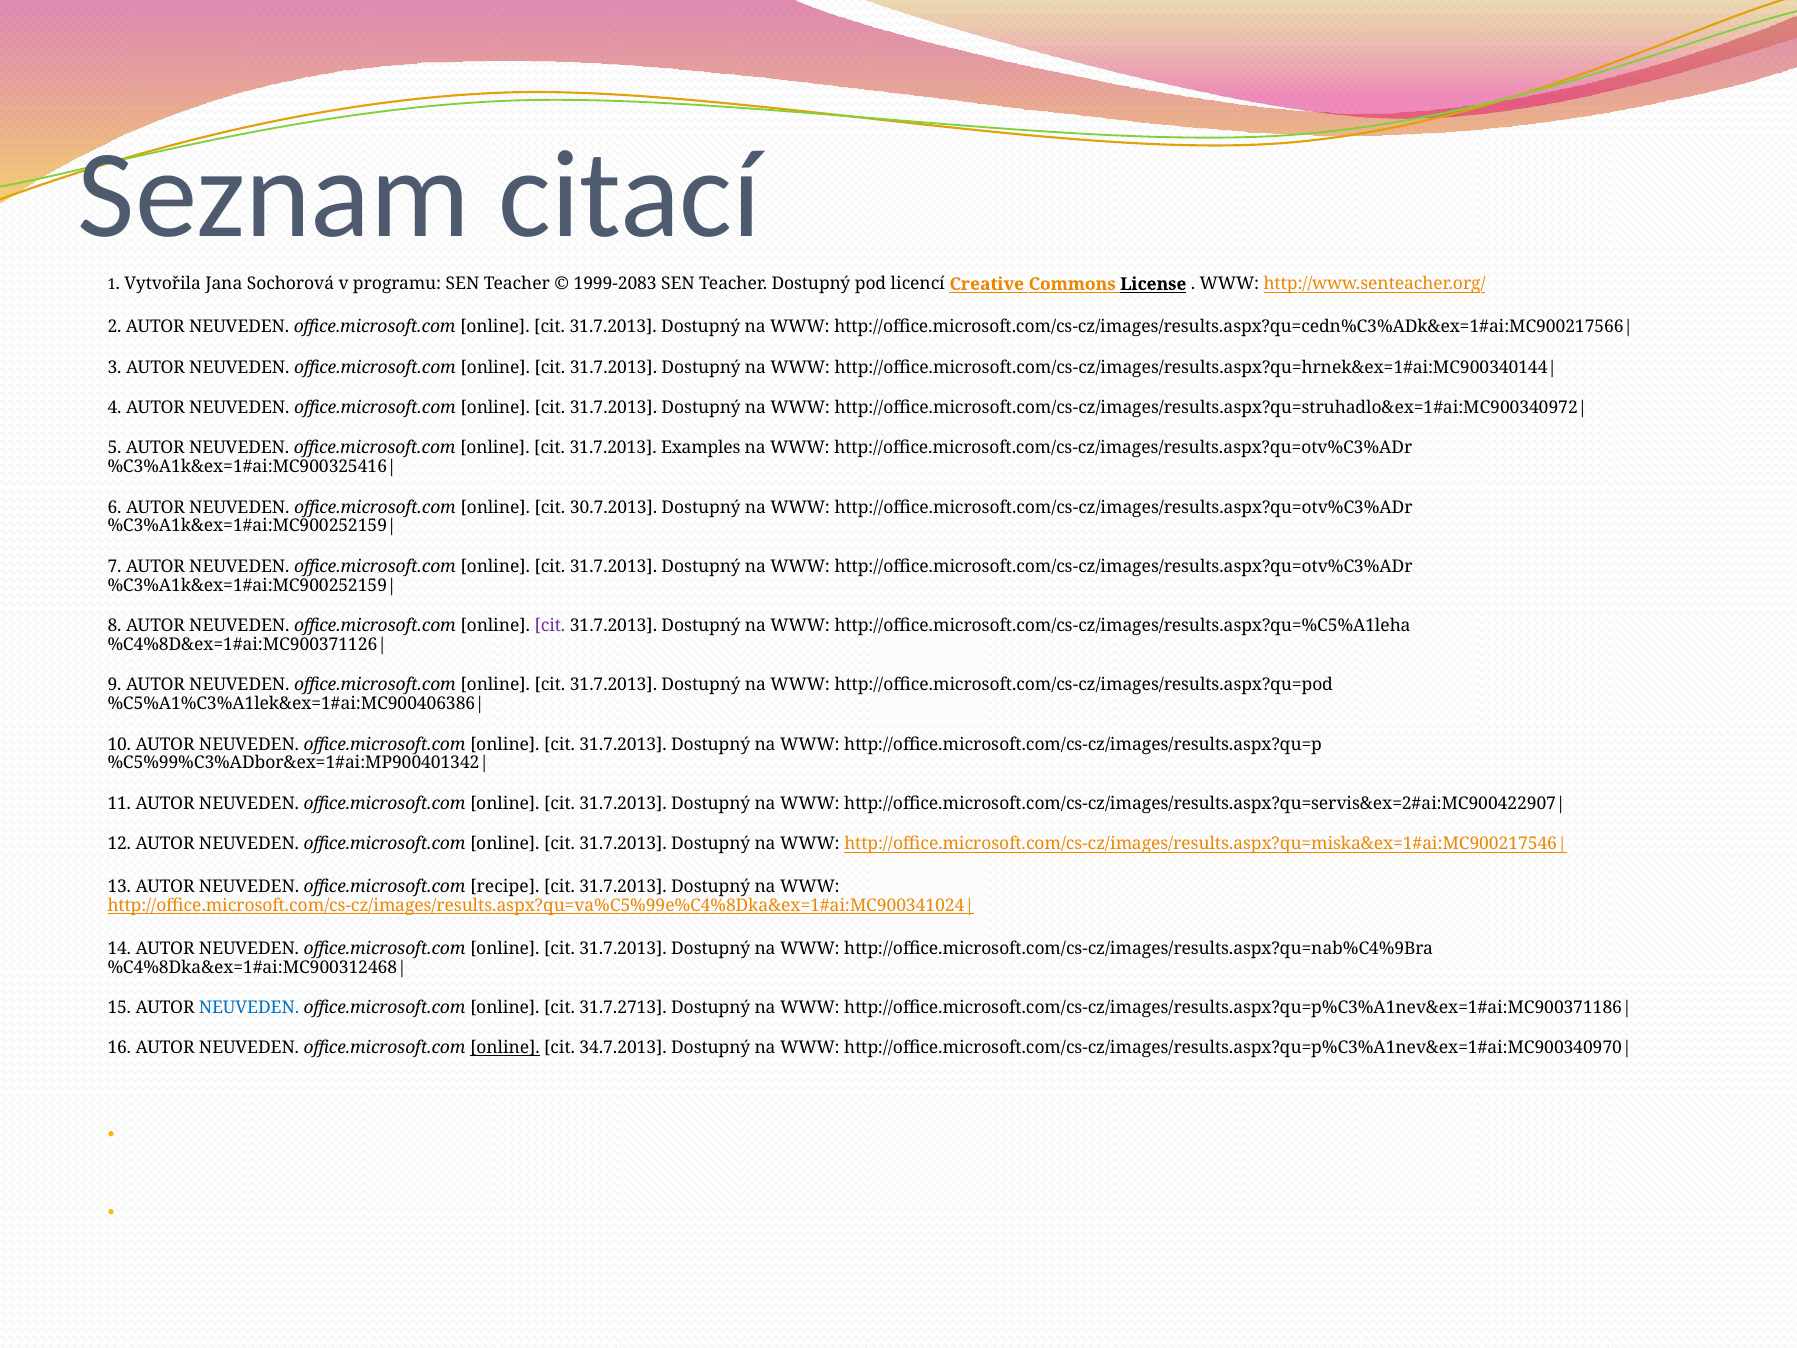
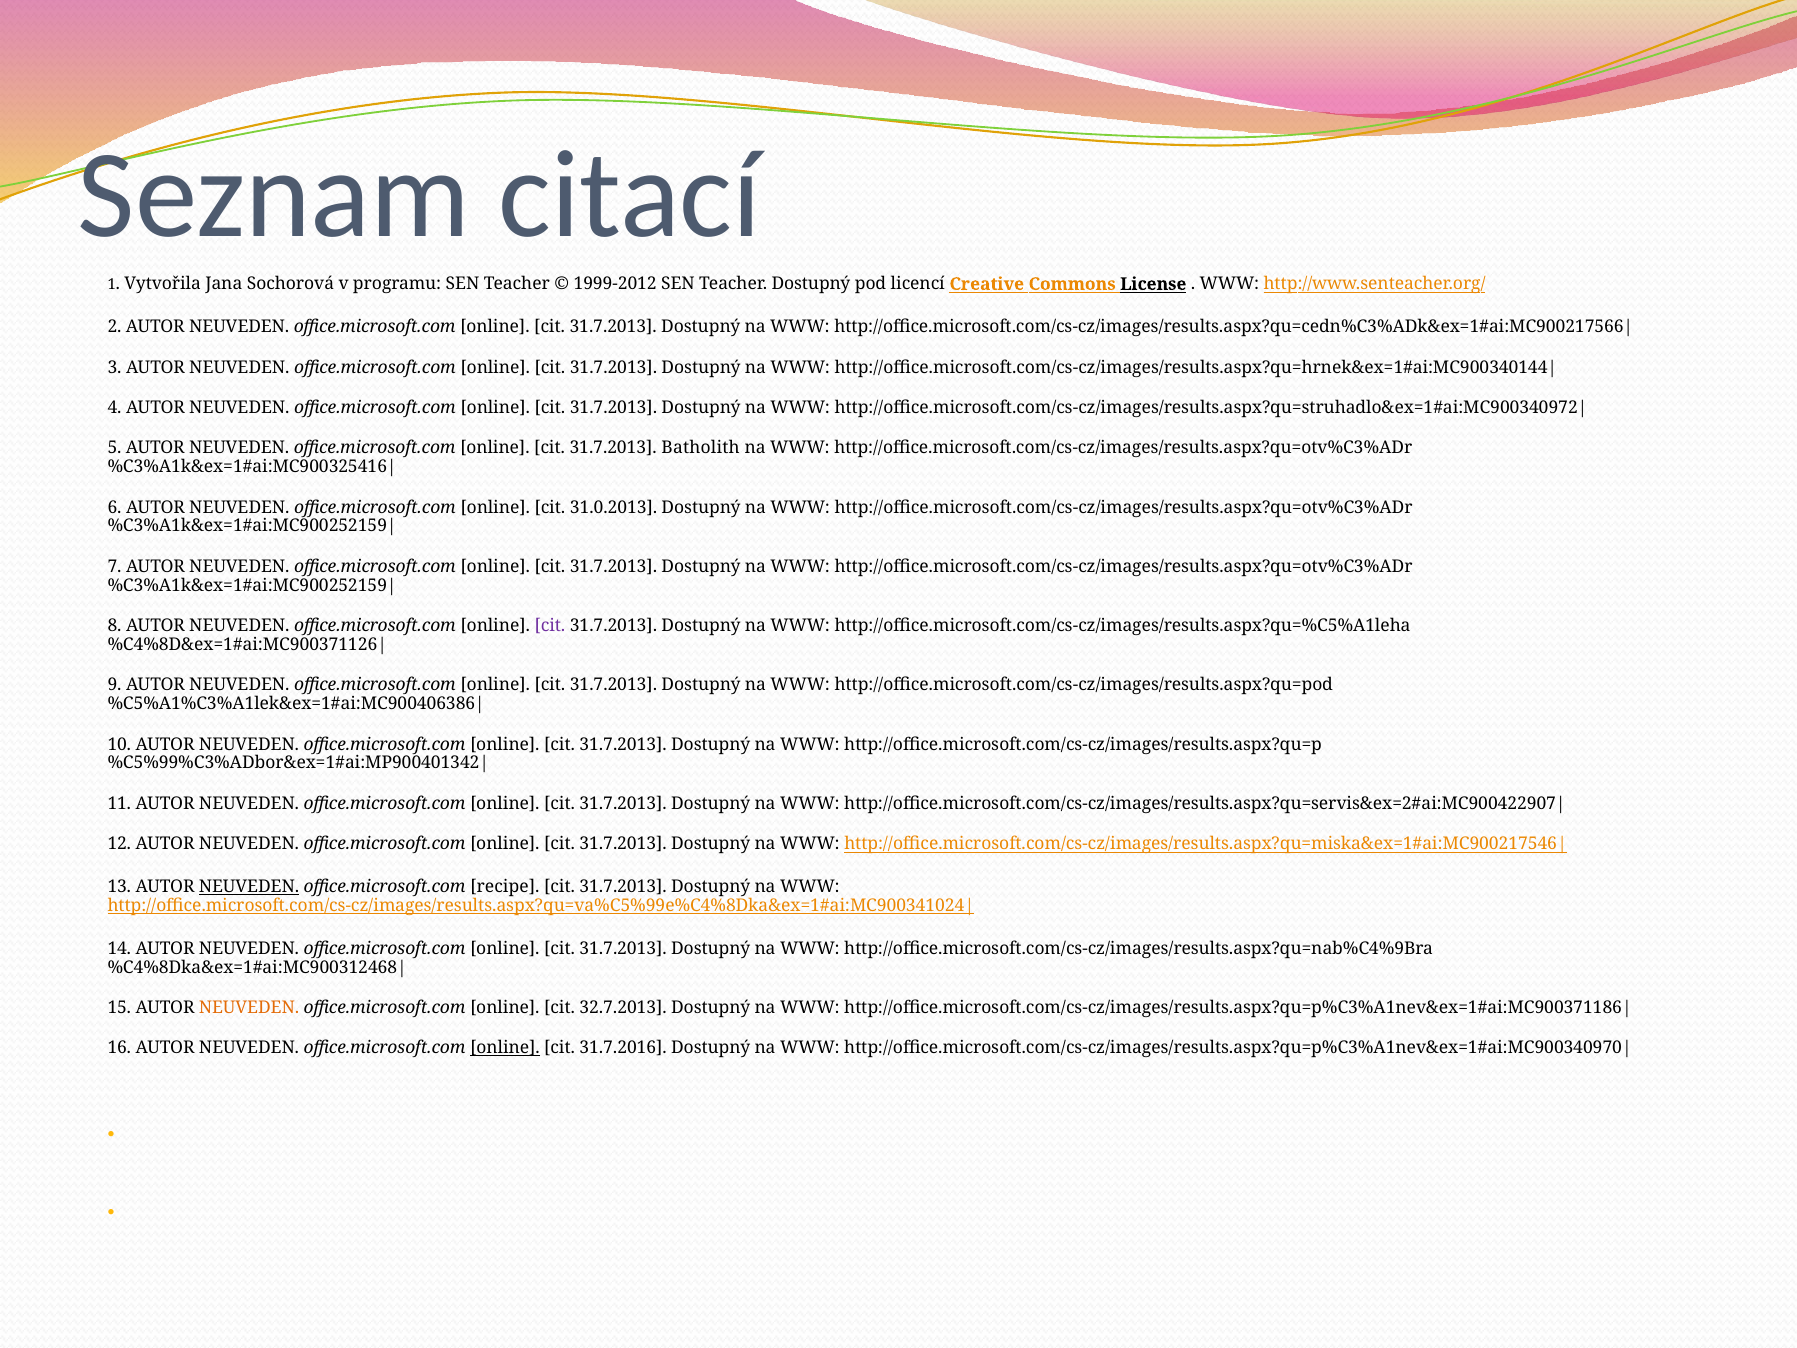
1999-2083: 1999-2083 -> 1999-2012
Examples: Examples -> Batholith
30.7.2013: 30.7.2013 -> 31.0.2013
NEUVEDEN at (249, 887) underline: none -> present
NEUVEDEN at (249, 1008) colour: blue -> orange
31.7.2713: 31.7.2713 -> 32.7.2013
34.7.2013: 34.7.2013 -> 31.7.2016
